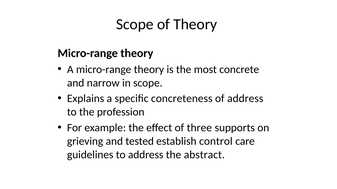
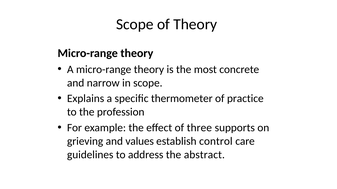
concreteness: concreteness -> thermometer
of address: address -> practice
tested: tested -> values
